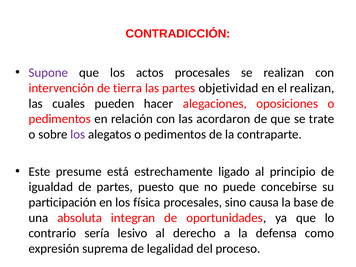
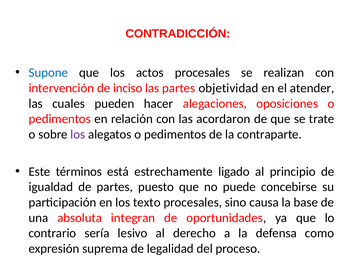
Supone colour: purple -> blue
tierra: tierra -> inciso
el realizan: realizan -> atender
presume: presume -> términos
física: física -> texto
